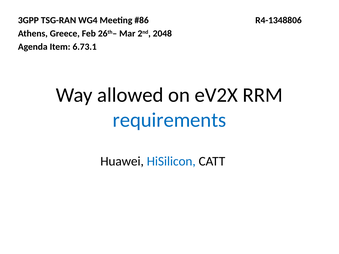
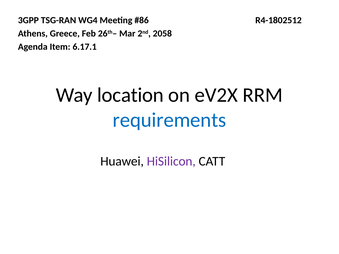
R4-1348806: R4-1348806 -> R4-1802512
2048: 2048 -> 2058
6.73.1: 6.73.1 -> 6.17.1
allowed: allowed -> location
HiSilicon colour: blue -> purple
